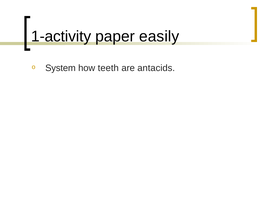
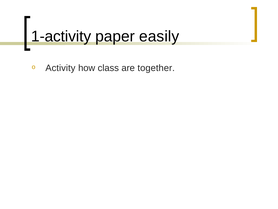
System: System -> Activity
teeth: teeth -> class
antacids: antacids -> together
